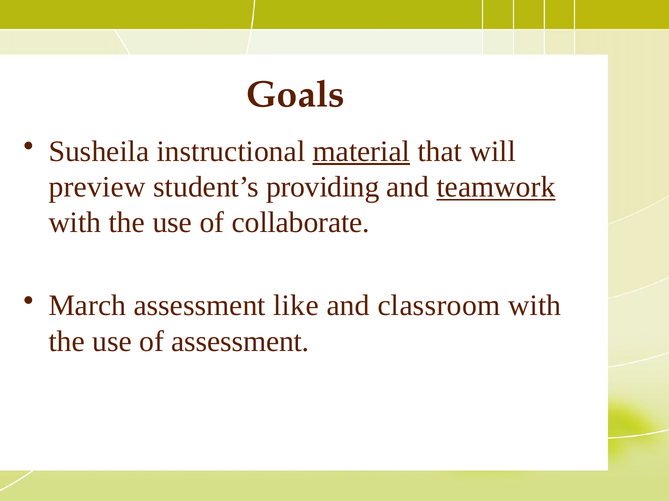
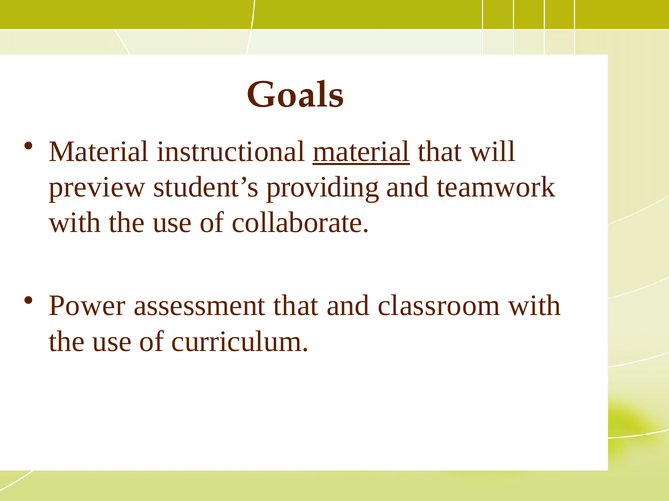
Susheila at (99, 151): Susheila -> Material
teamwork underline: present -> none
March: March -> Power
assessment like: like -> that
of assessment: assessment -> curriculum
